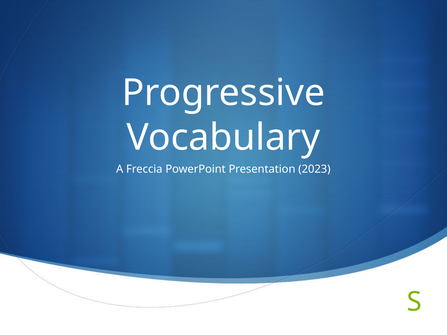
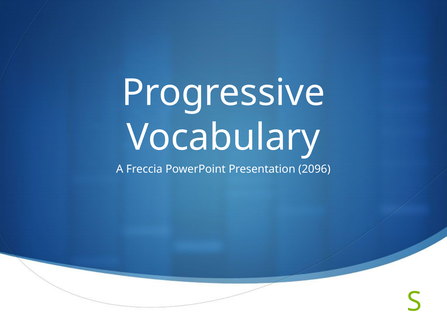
2023: 2023 -> 2096
